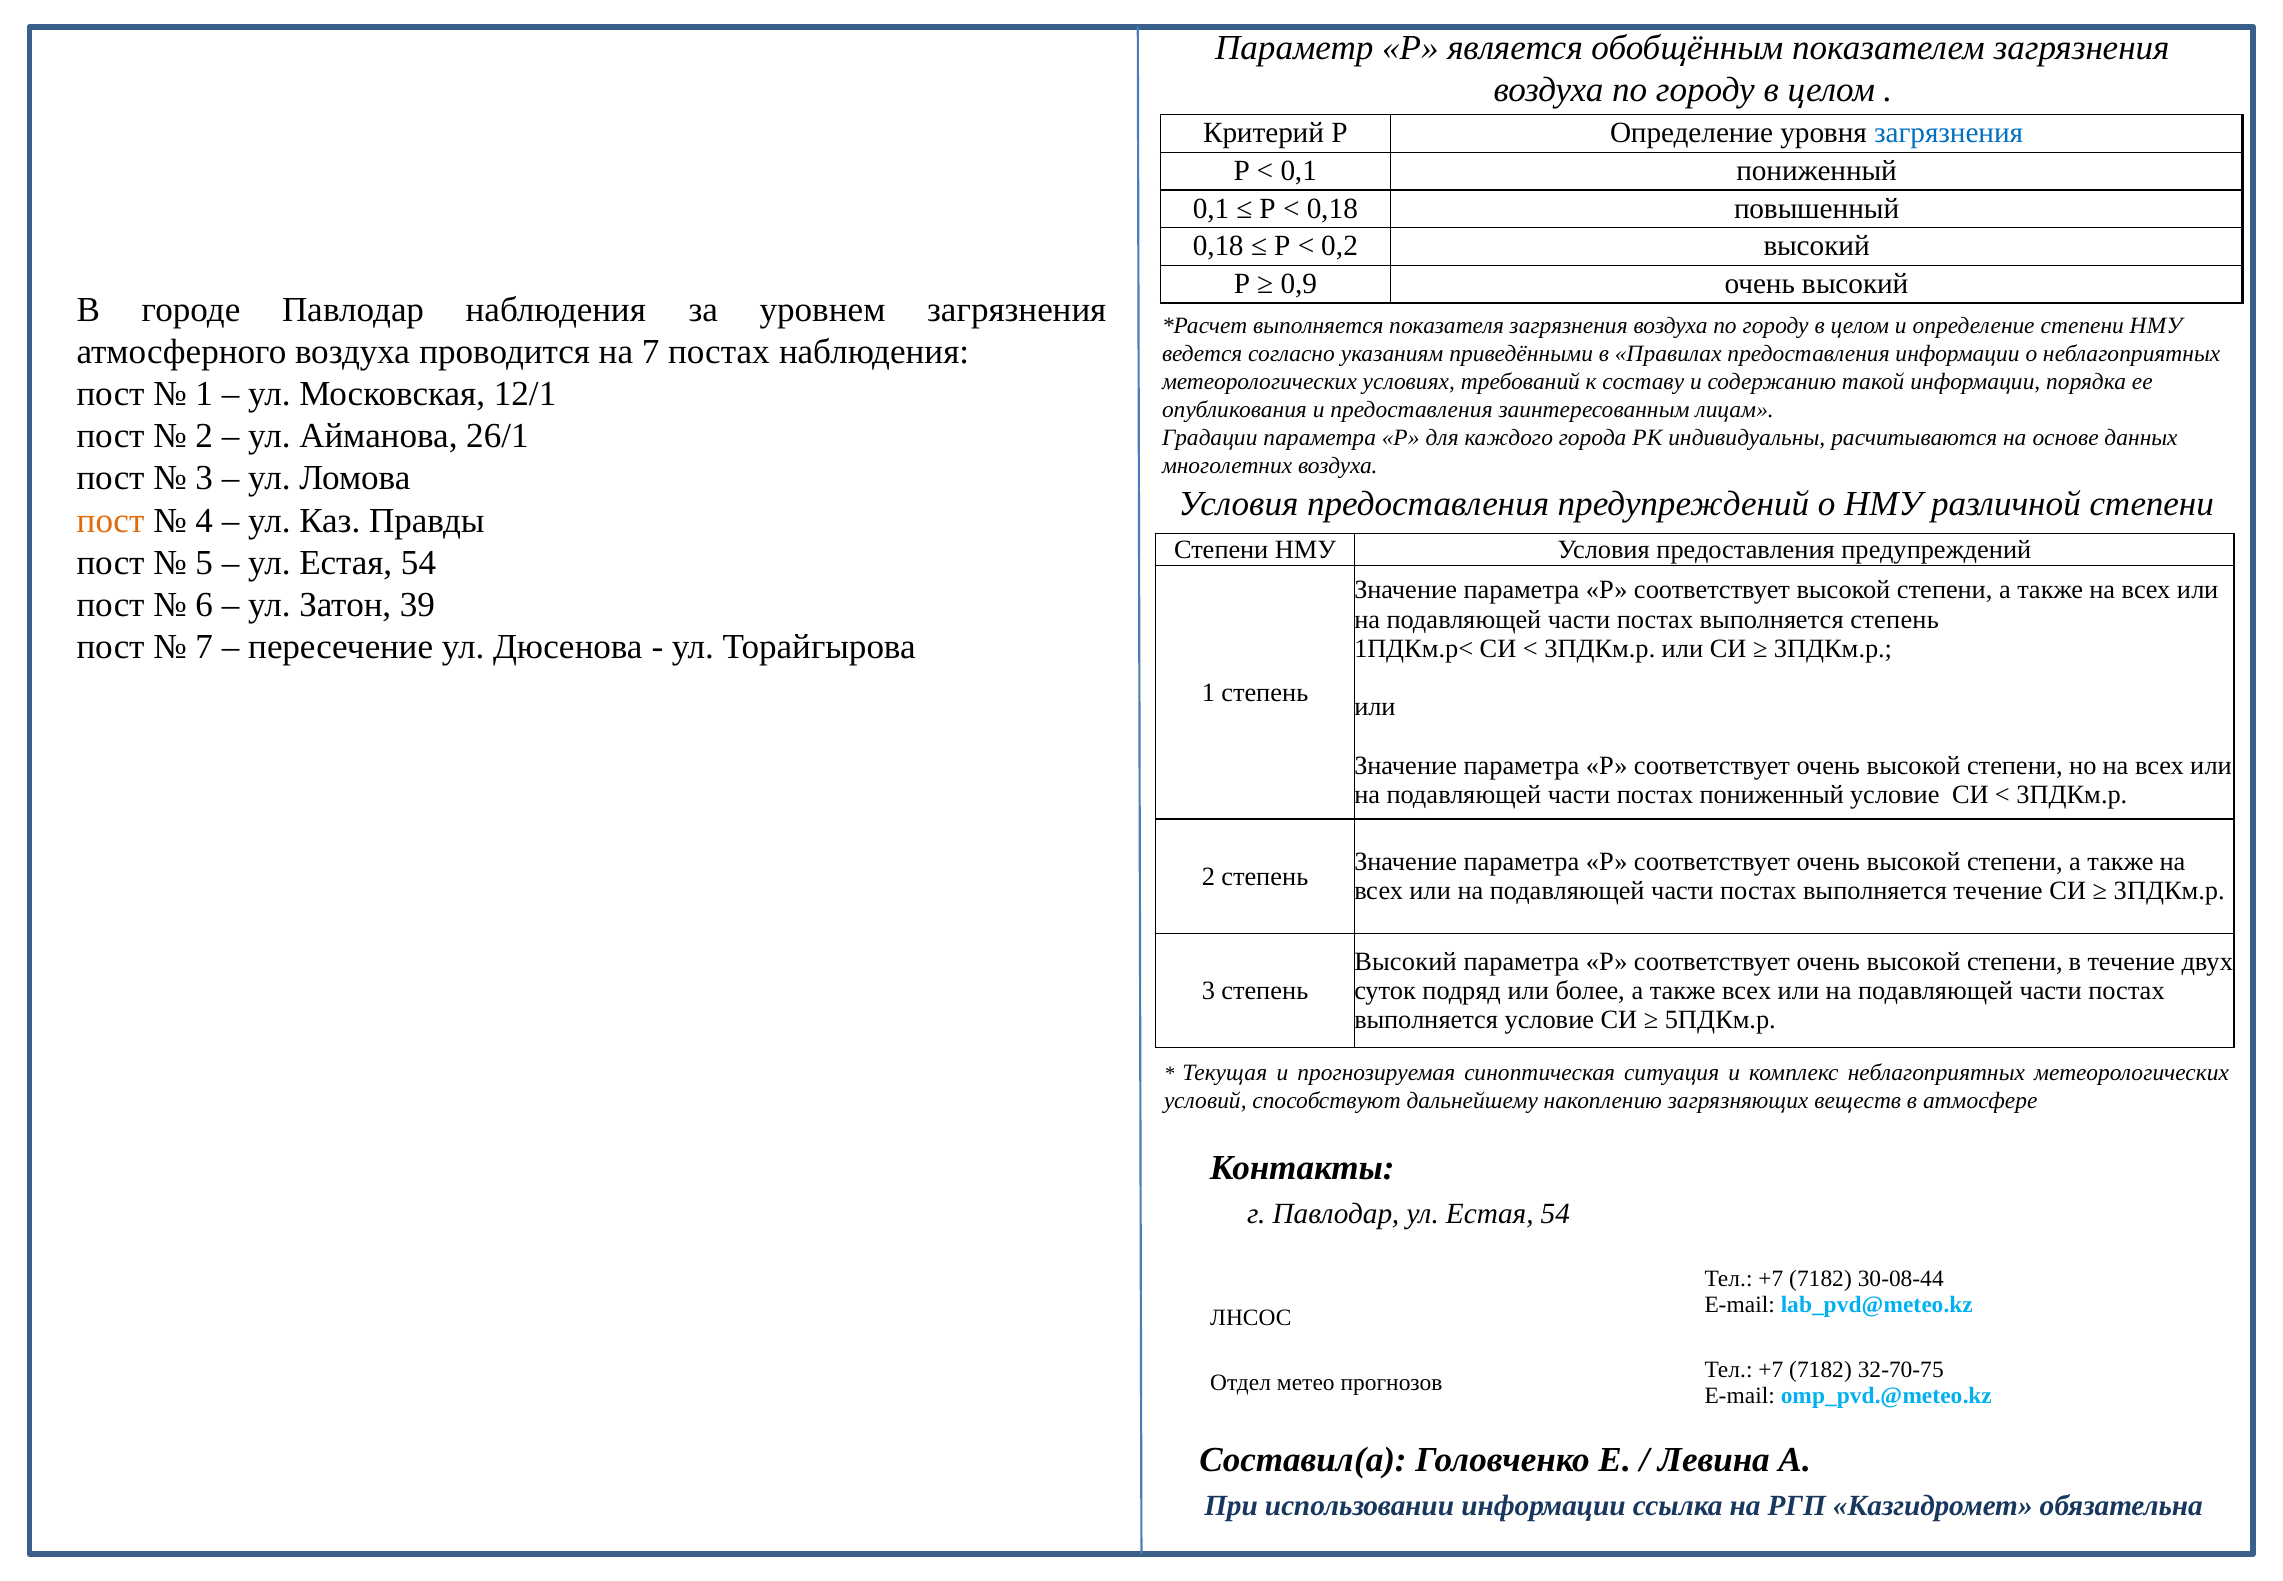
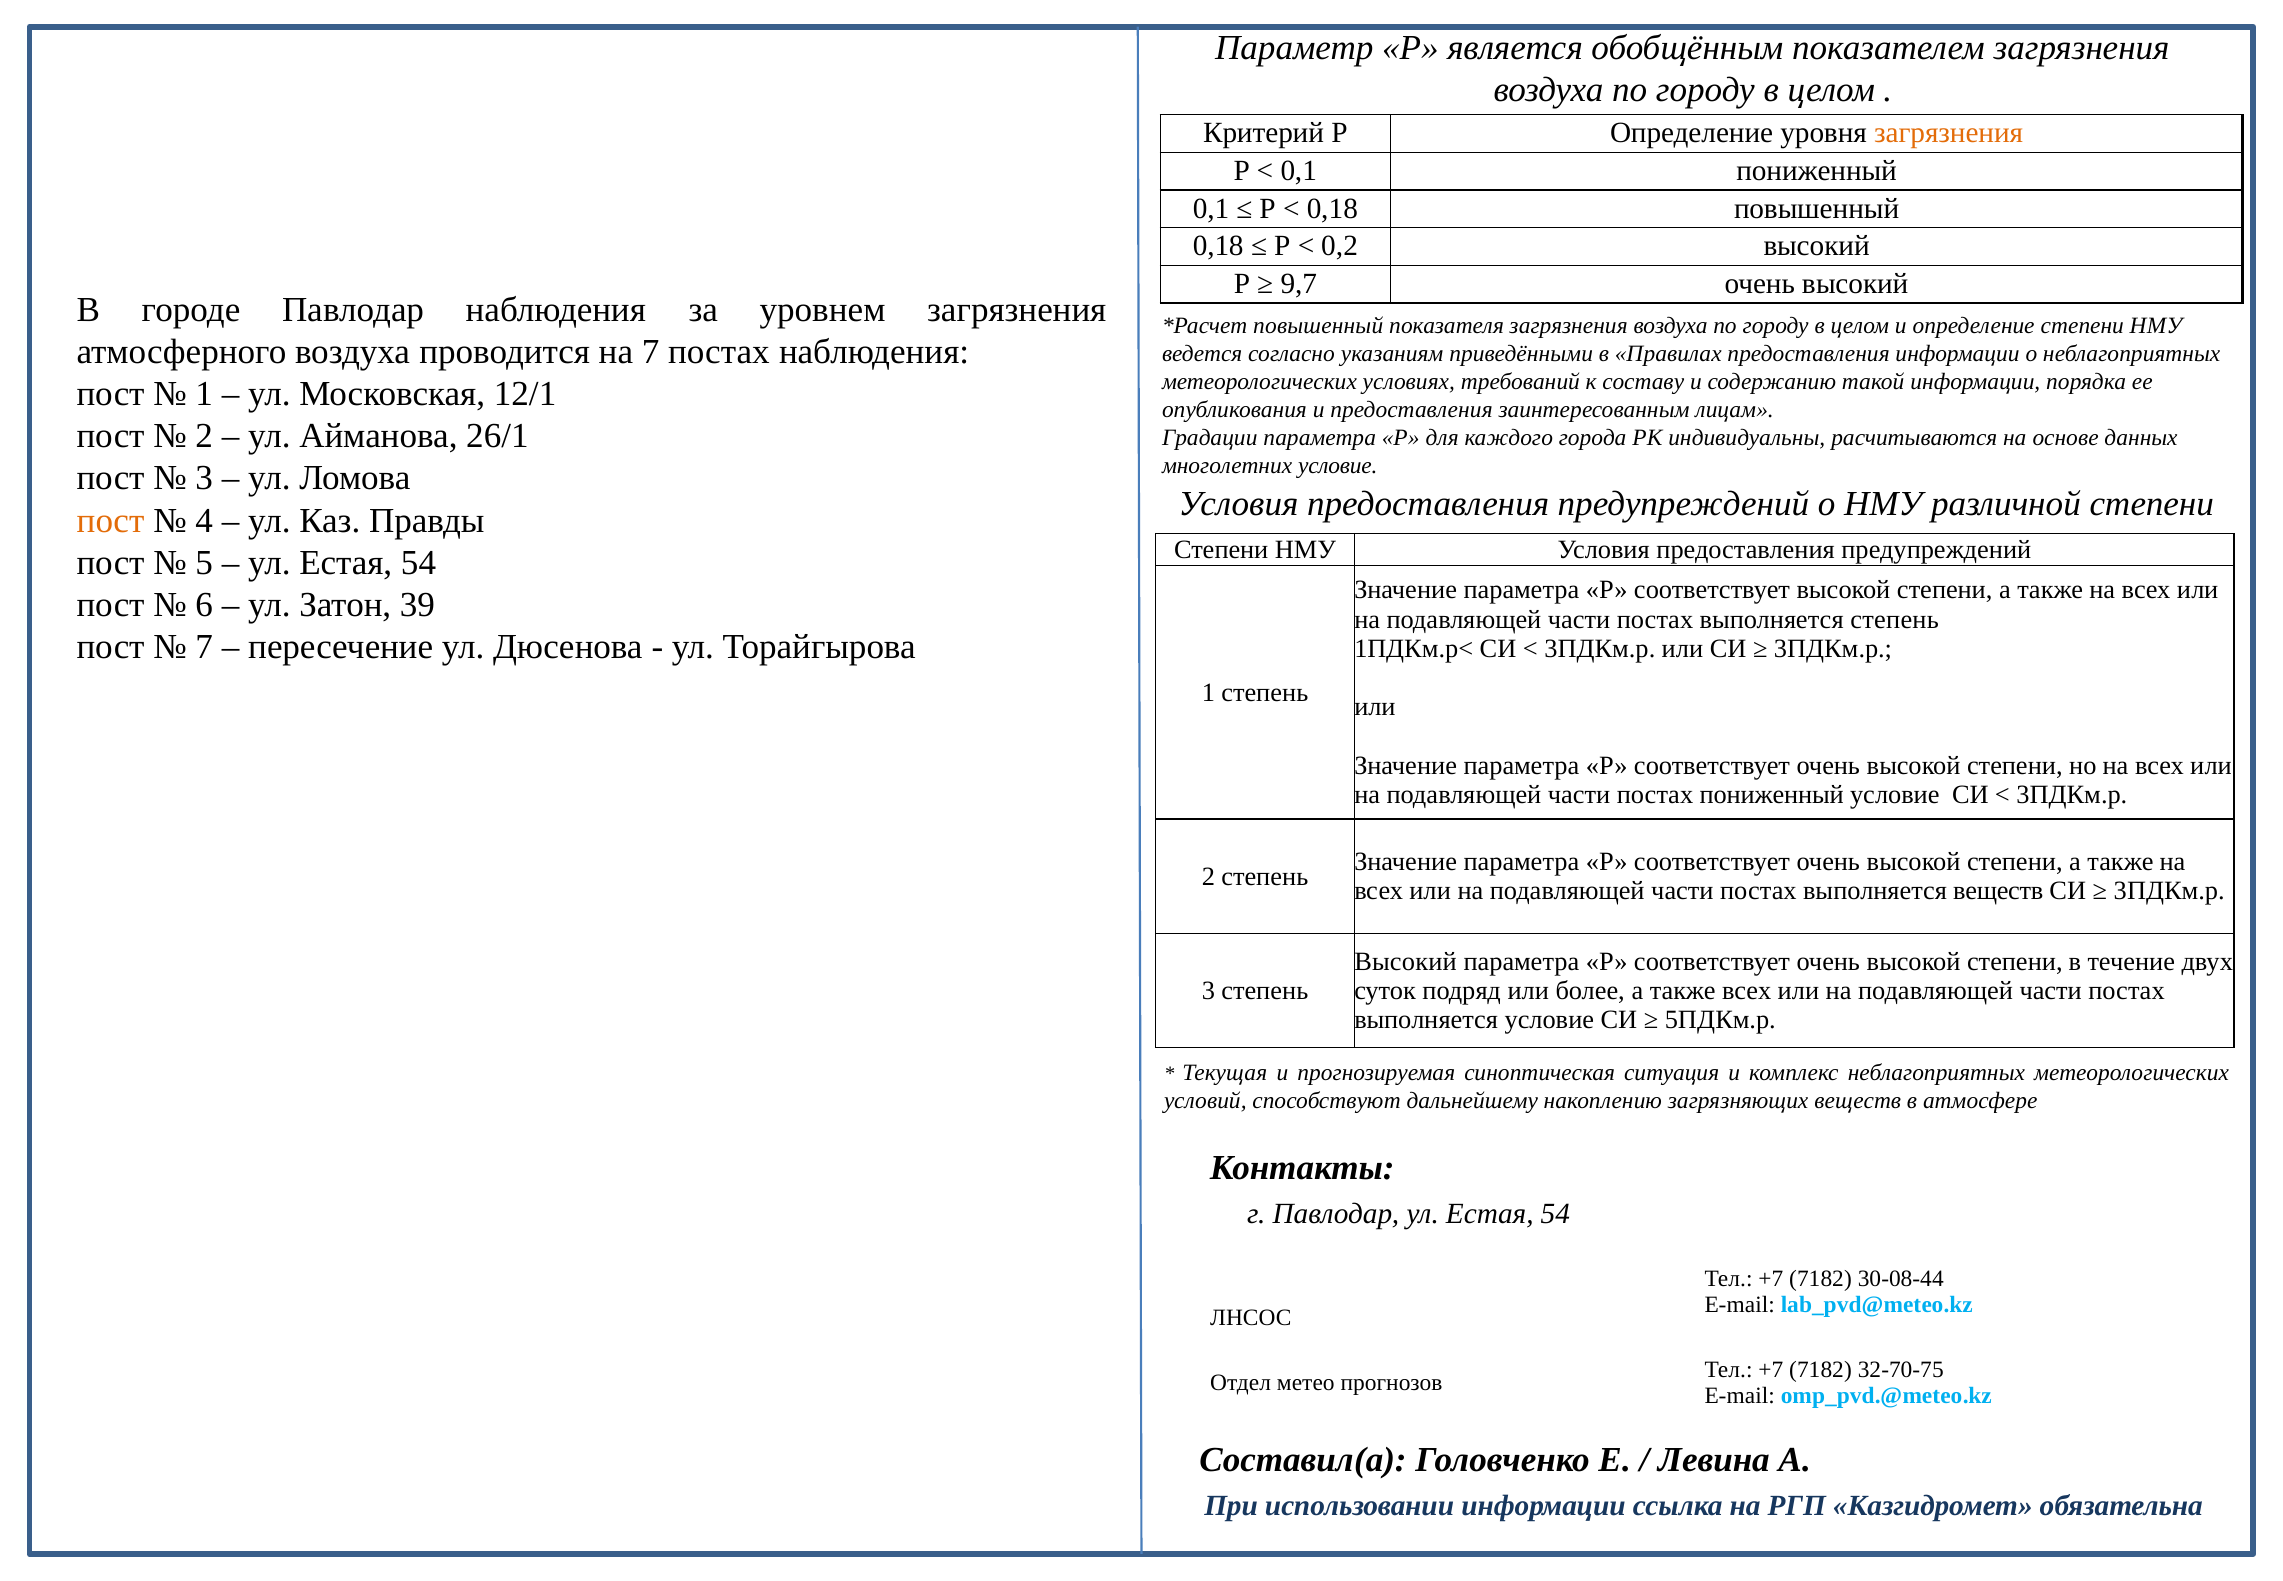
загрязнения at (1949, 133) colour: blue -> orange
0,9: 0,9 -> 9,7
выполняется at (1318, 326): выполняется -> повышенный
многолетних воздуха: воздуха -> условие
выполняется течение: течение -> веществ
